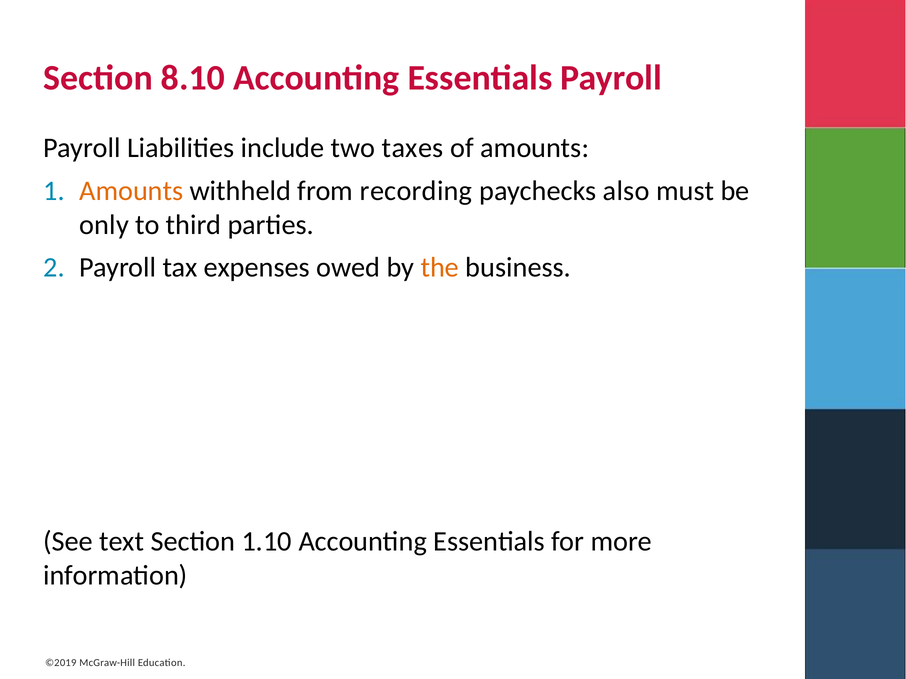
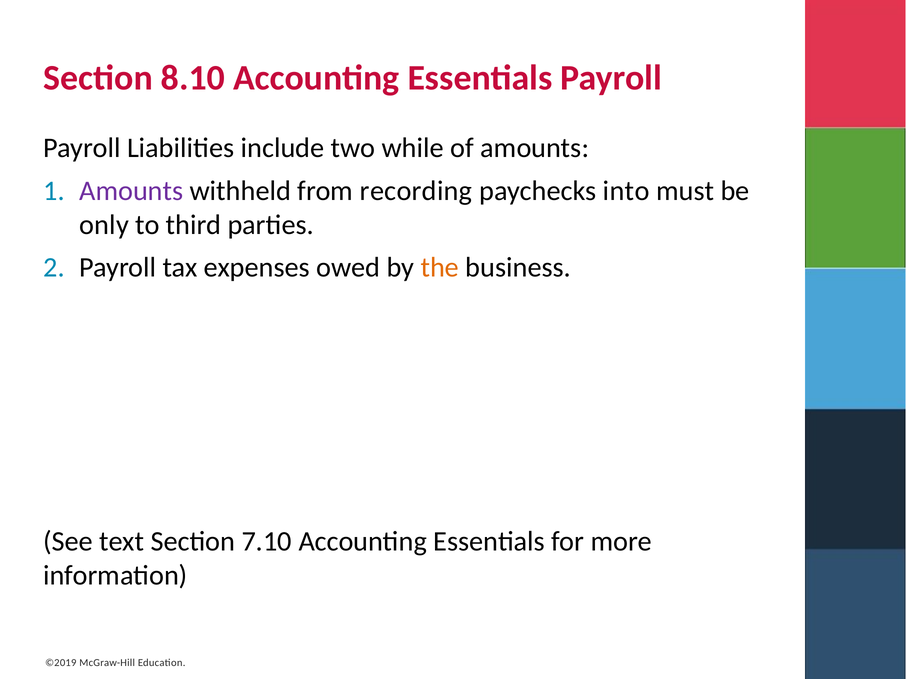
taxes: taxes -> while
Amounts at (131, 191) colour: orange -> purple
also: also -> into
1.10: 1.10 -> 7.10
